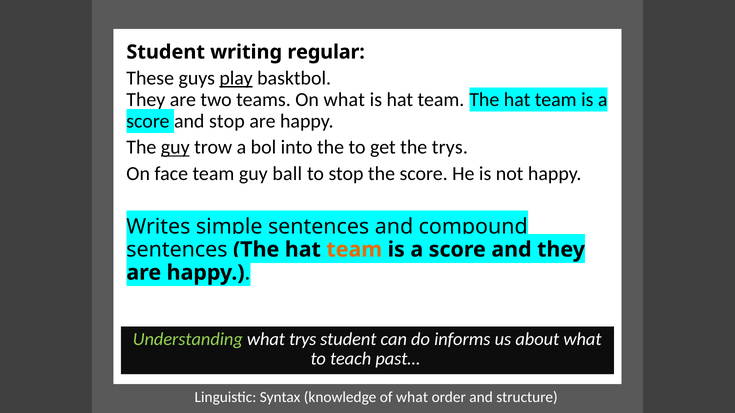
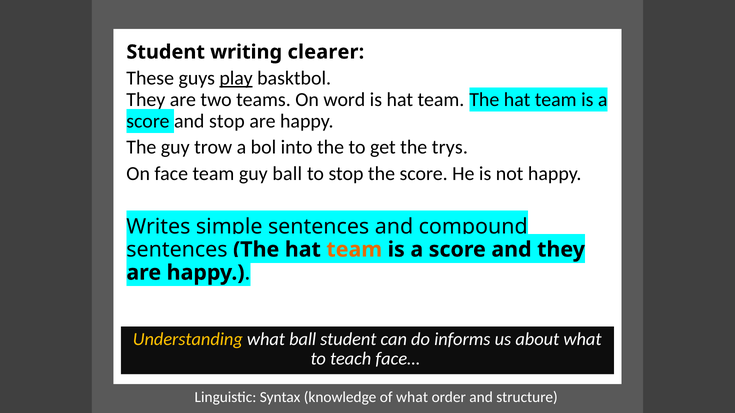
regular: regular -> clearer
On what: what -> word
guy at (175, 148) underline: present -> none
Understanding colour: light green -> yellow
what trys: trys -> ball
past…: past… -> face…
